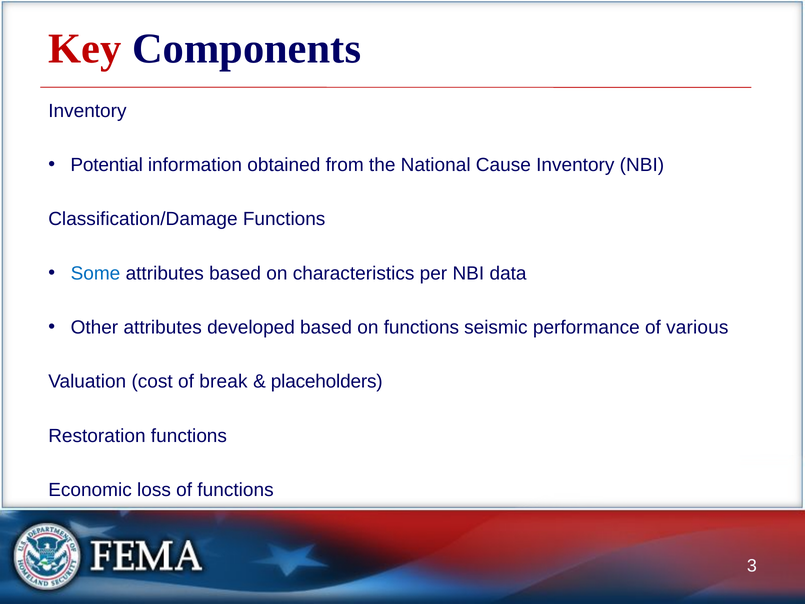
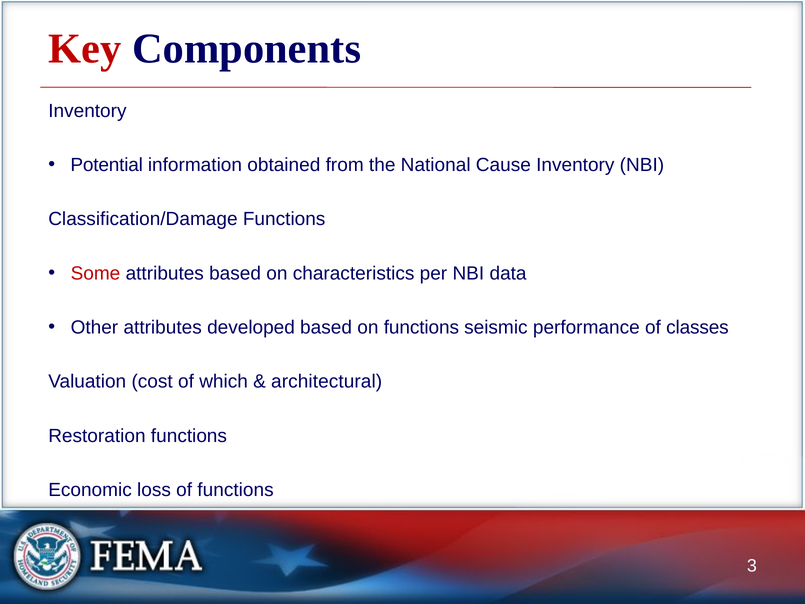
Some colour: blue -> red
various: various -> classes
break: break -> which
placeholders: placeholders -> architectural
